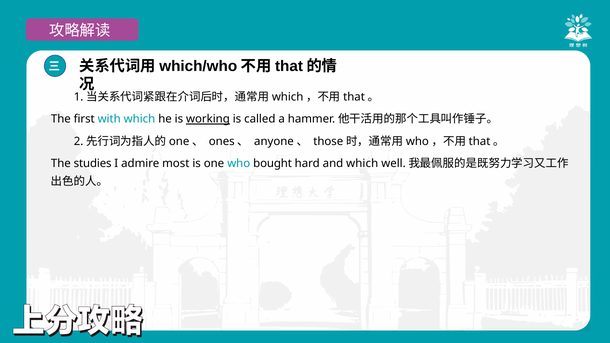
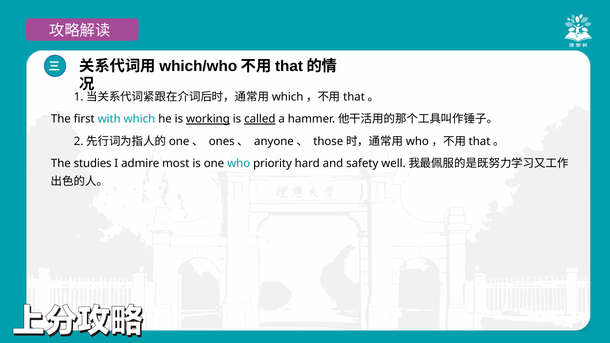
called underline: none -> present
bought: bought -> priority
and which: which -> safety
